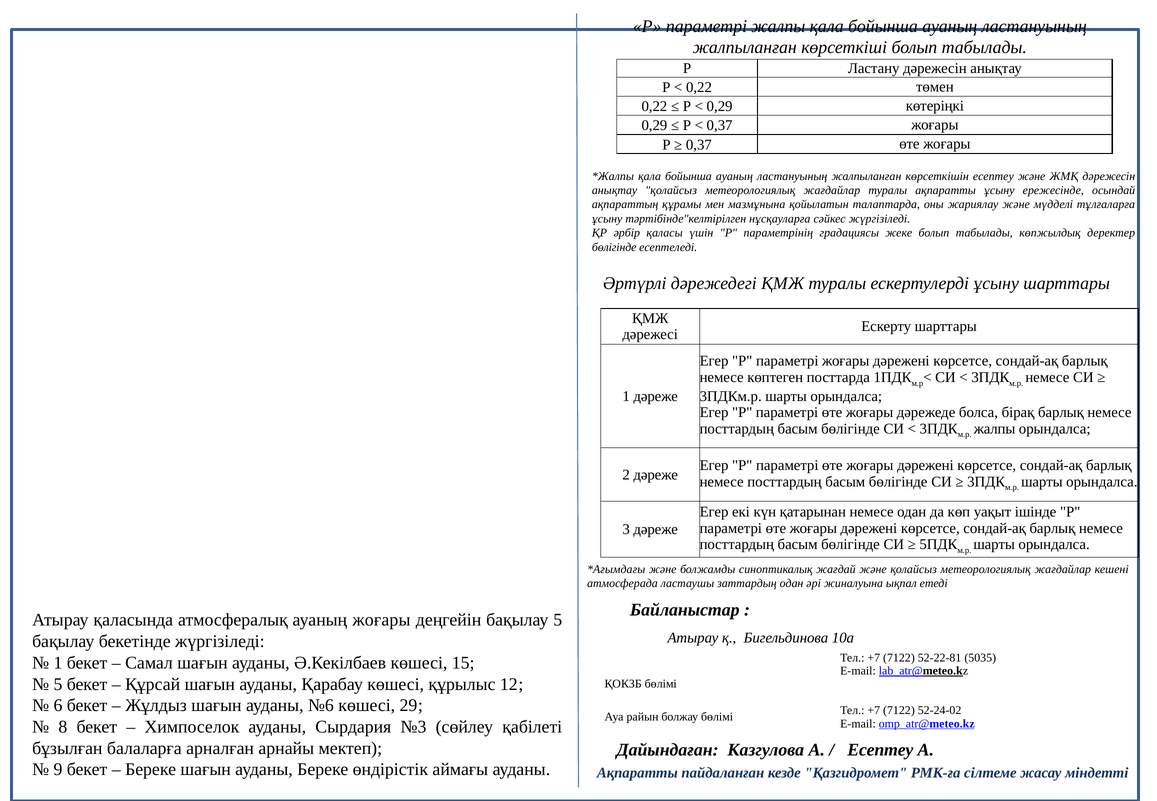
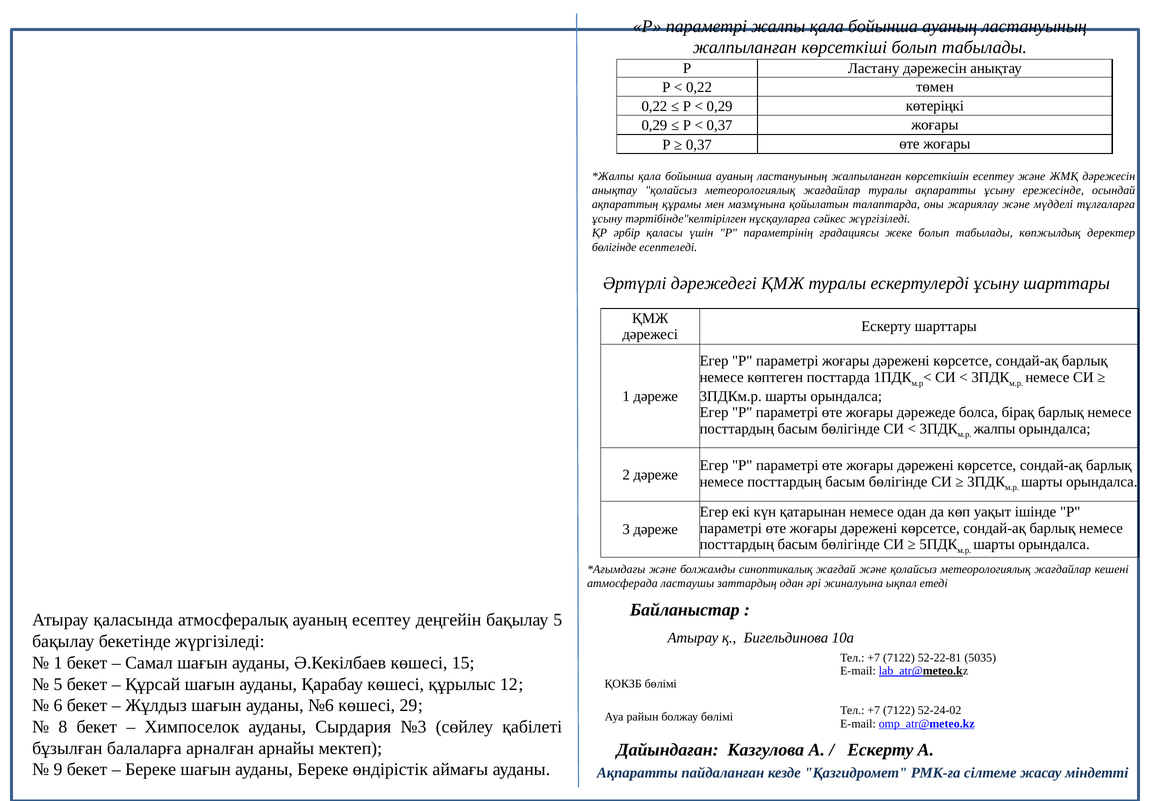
ауаның жоғары: жоғары -> есептеу
Есептеу at (880, 750): Есептеу -> Ескерту
